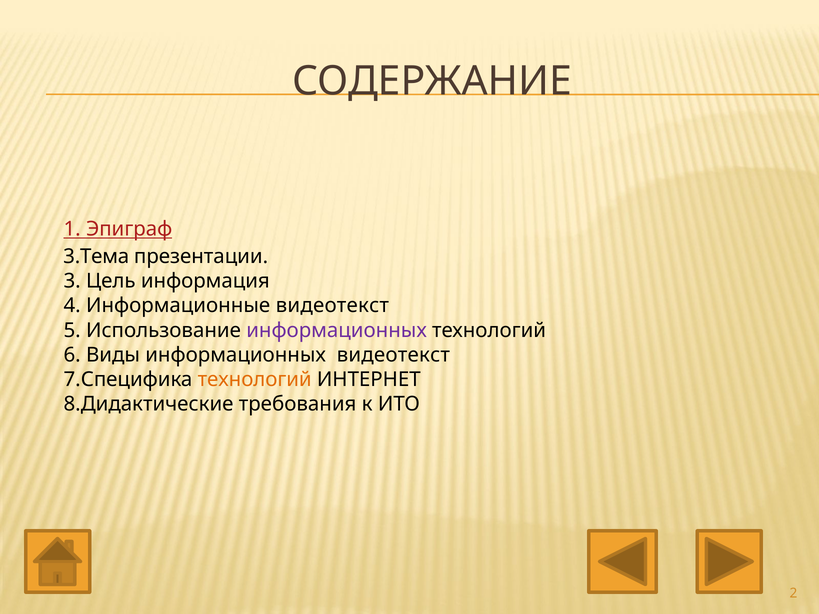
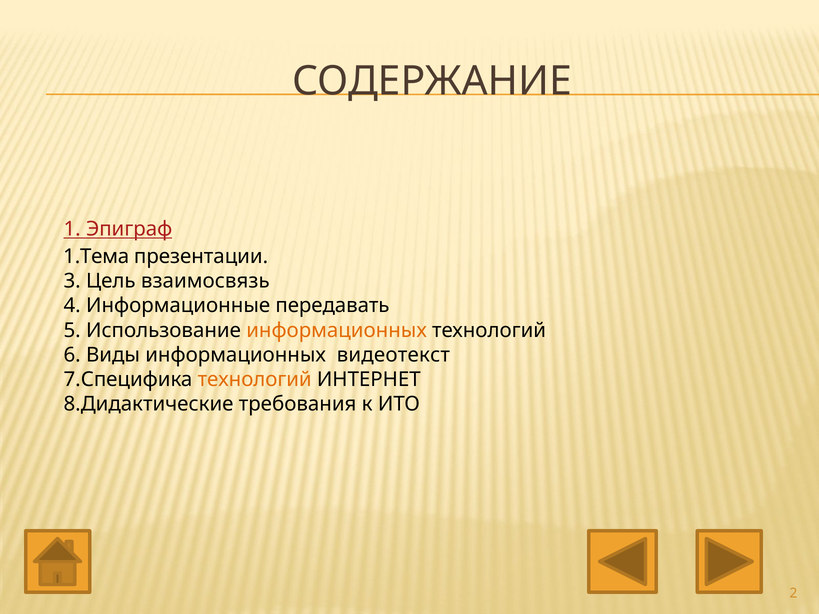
3.Тема: 3.Тема -> 1.Тема
информация: информация -> взаимосвязь
Информационные видеотекст: видеотекст -> передавать
информационных at (337, 330) colour: purple -> orange
